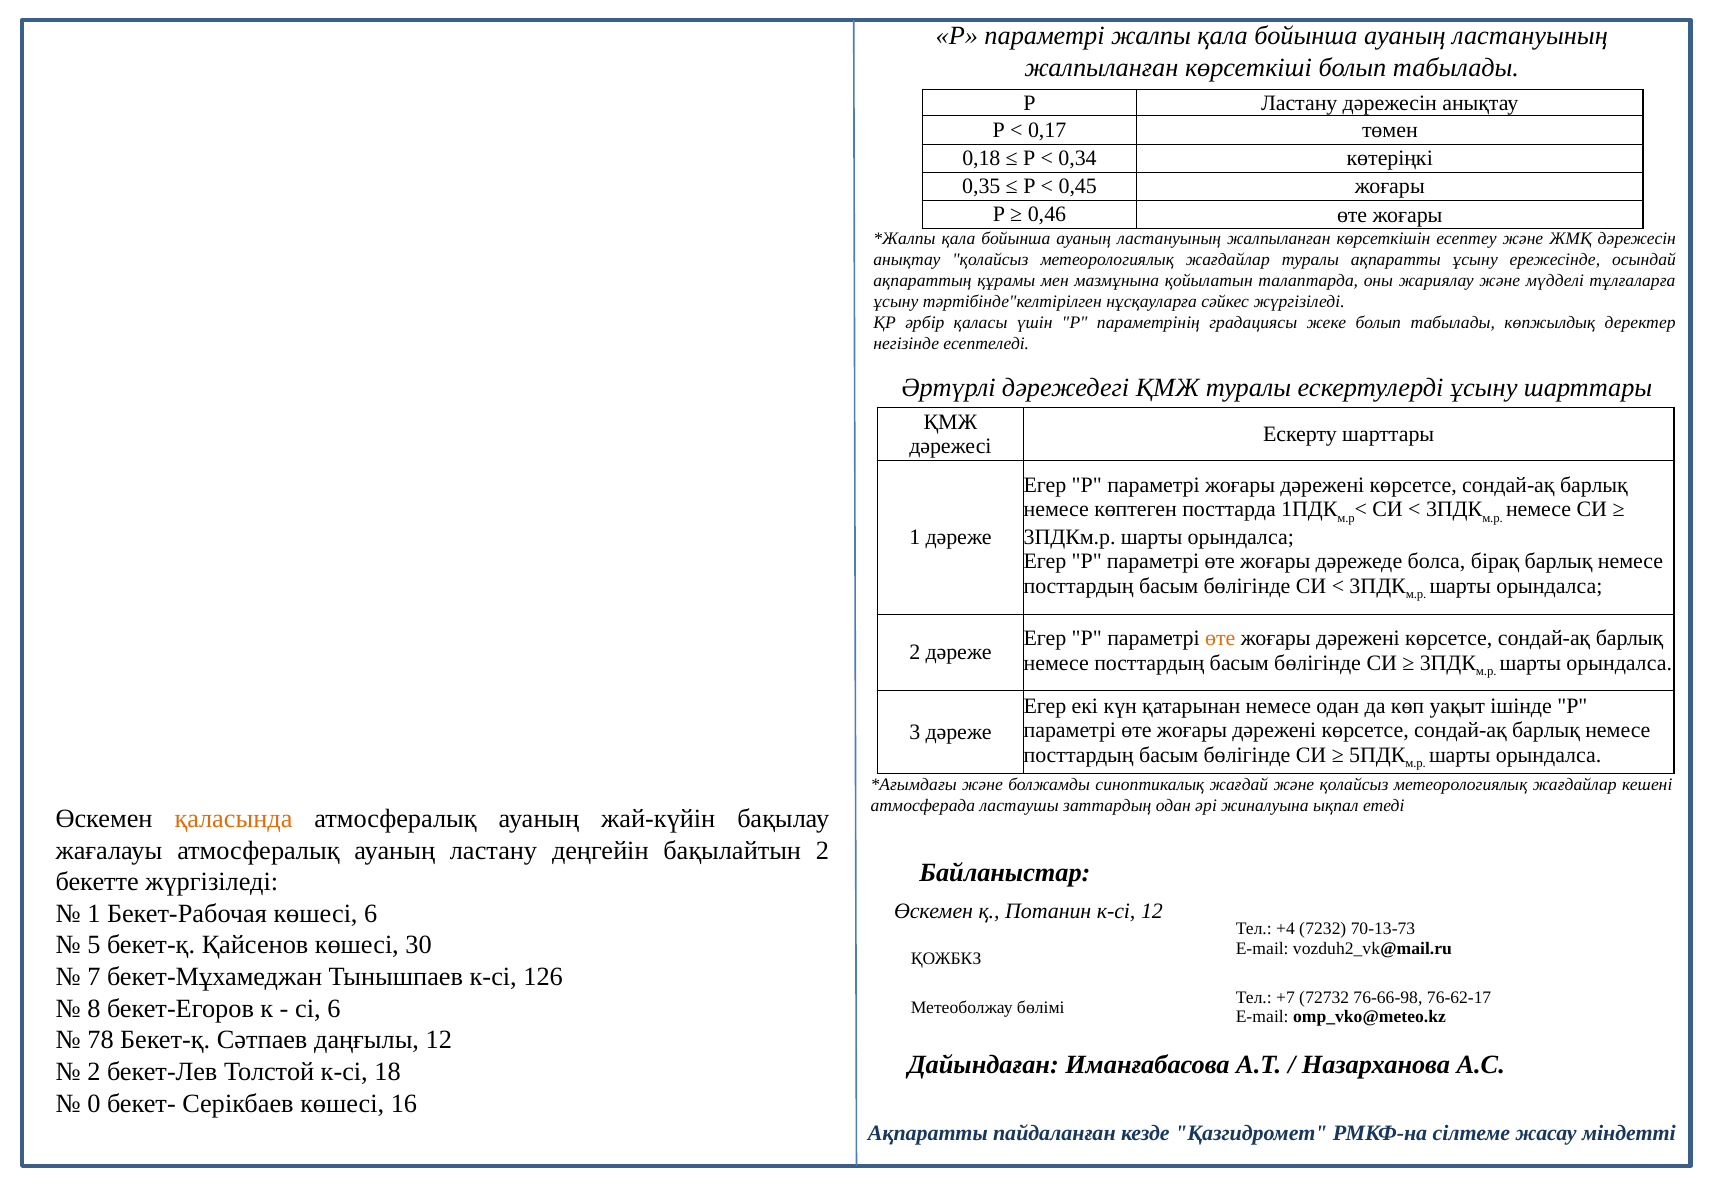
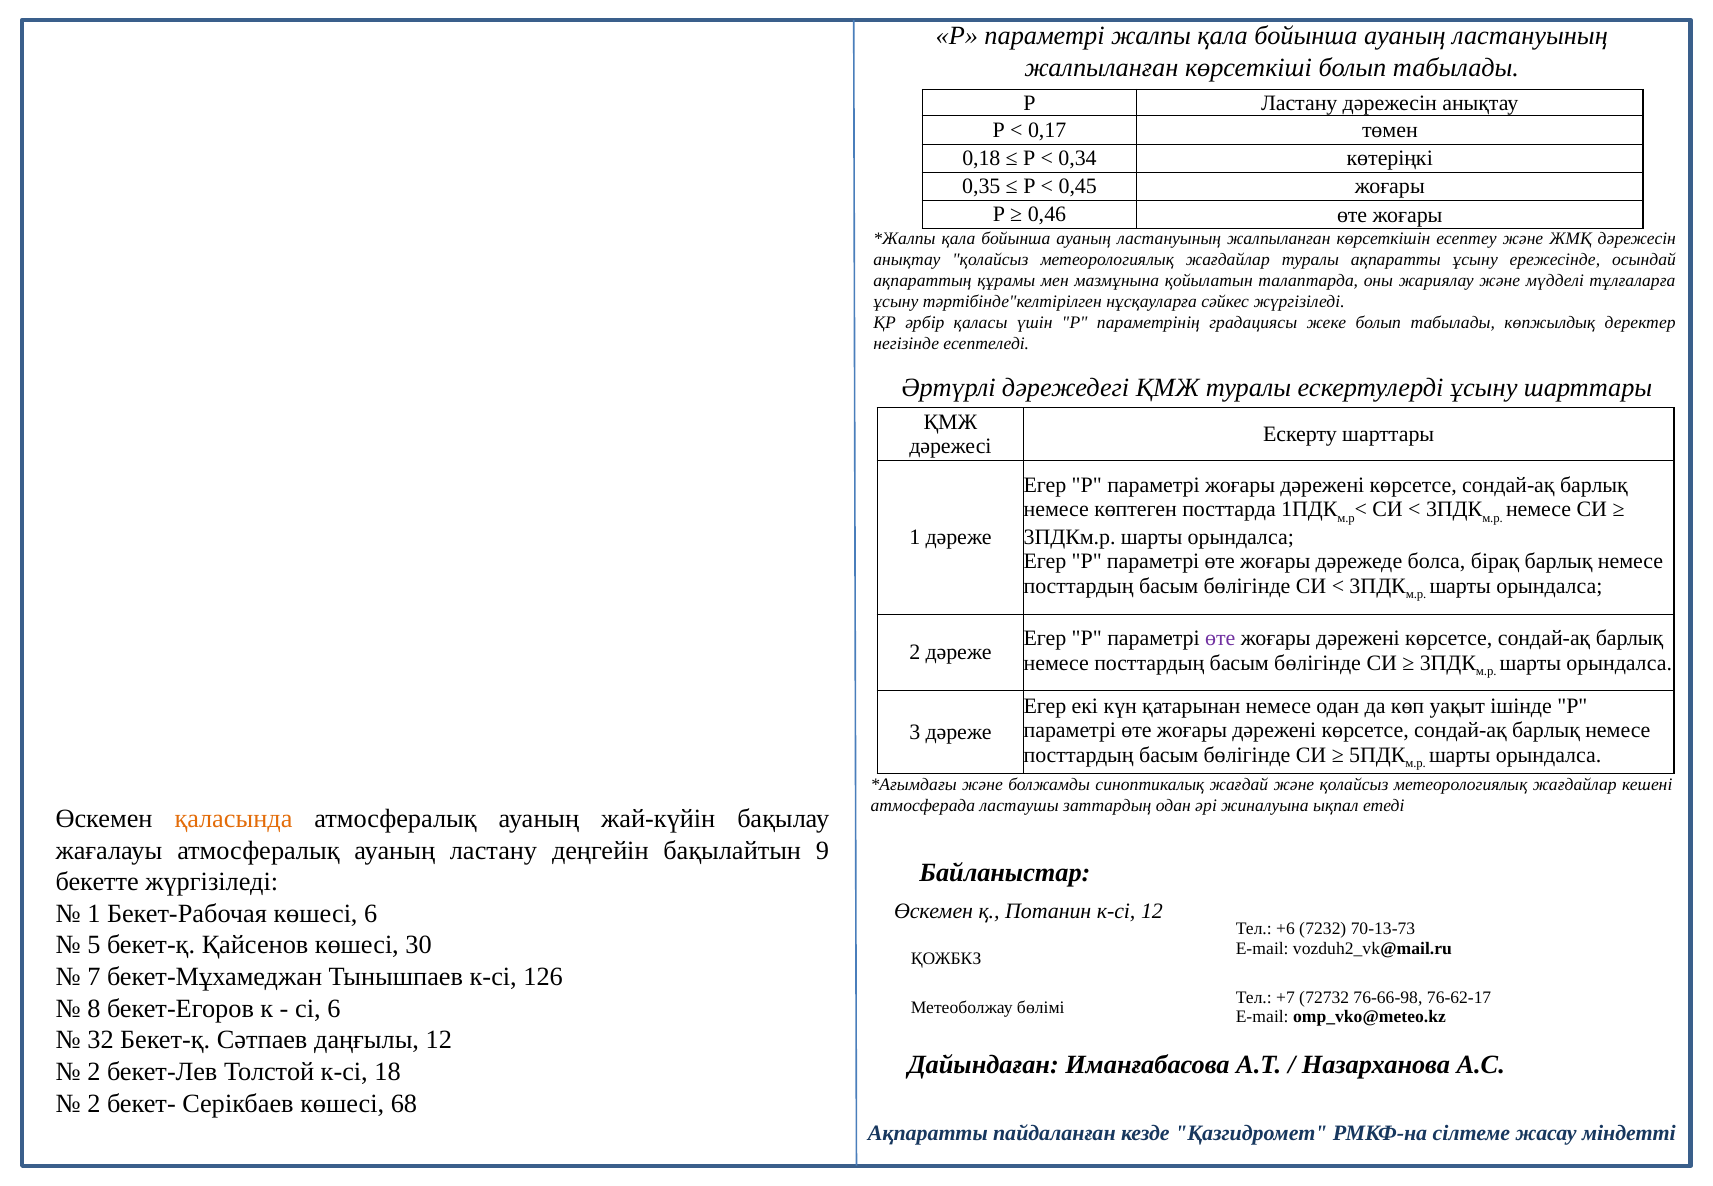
өте at (1220, 639) colour: orange -> purple
бақылайтын 2: 2 -> 9
+4: +4 -> +6
78: 78 -> 32
0 at (94, 1103): 0 -> 2
16: 16 -> 68
